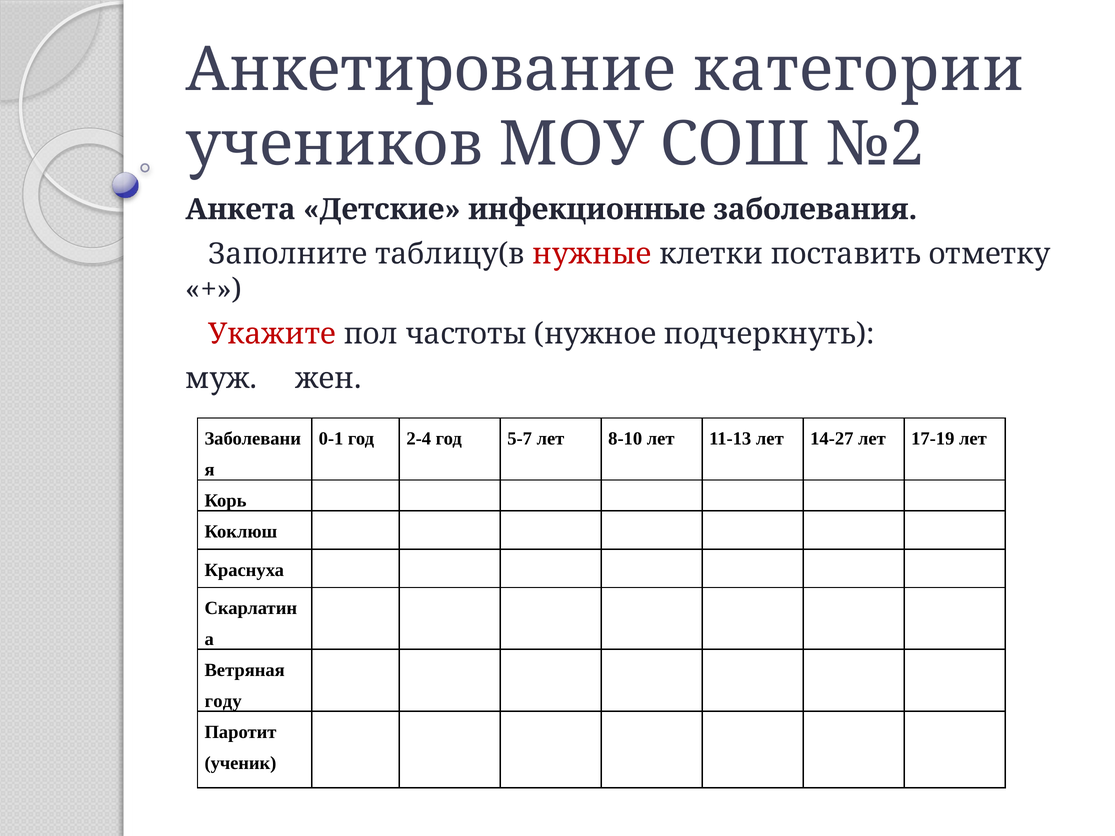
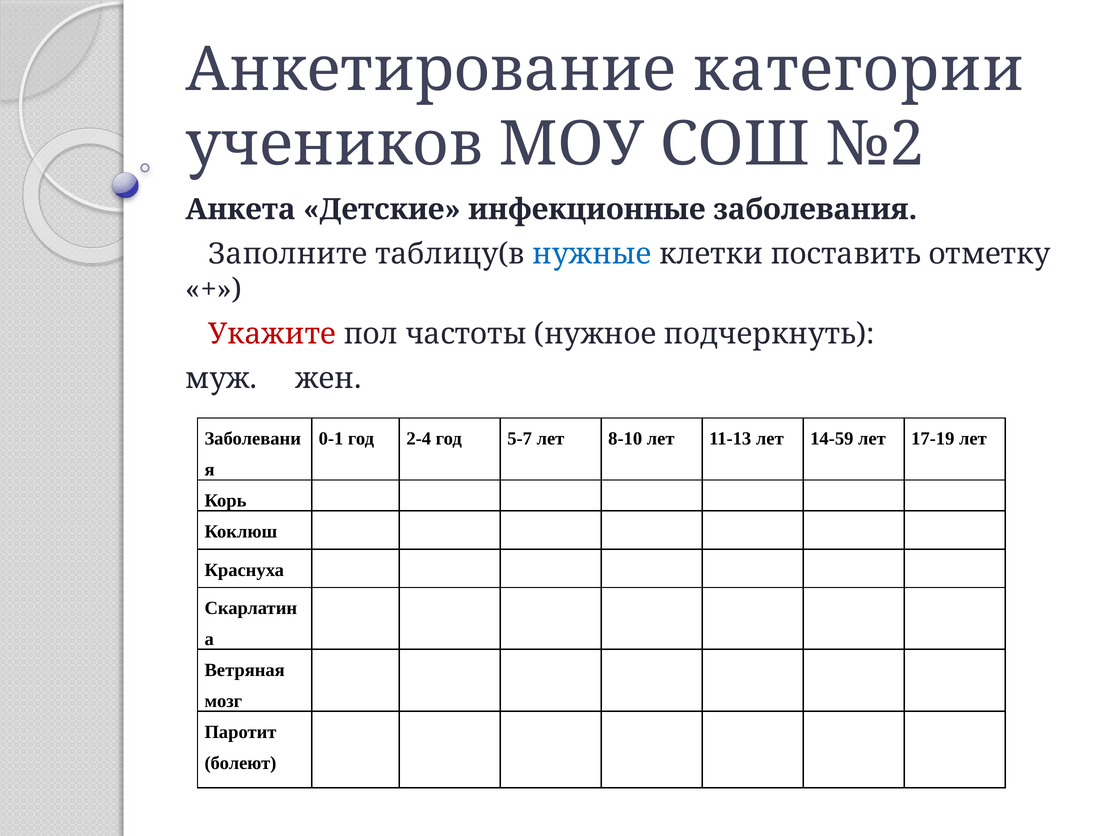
нужные colour: red -> blue
14-27: 14-27 -> 14-59
году: году -> мозг
ученик: ученик -> болеют
